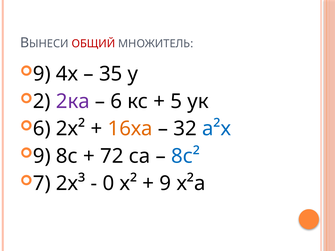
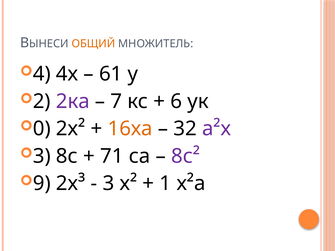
ОБЩИЙ colour: red -> orange
9 at (42, 74): 9 -> 4
35: 35 -> 61
6 at (116, 101): 6 -> 7
5: 5 -> 6
6 at (42, 129): 6 -> 0
а²х colour: blue -> purple
9 at (42, 156): 9 -> 3
72: 72 -> 71
8с² colour: blue -> purple
7: 7 -> 9
0 at (108, 184): 0 -> 3
9 at (165, 184): 9 -> 1
